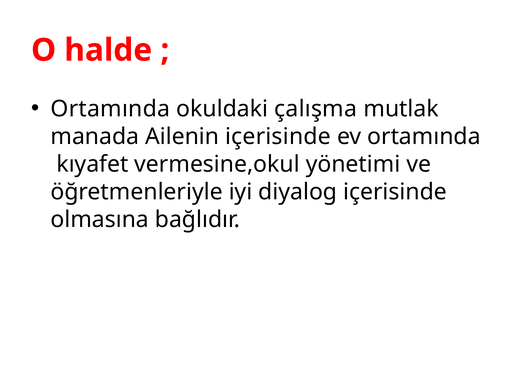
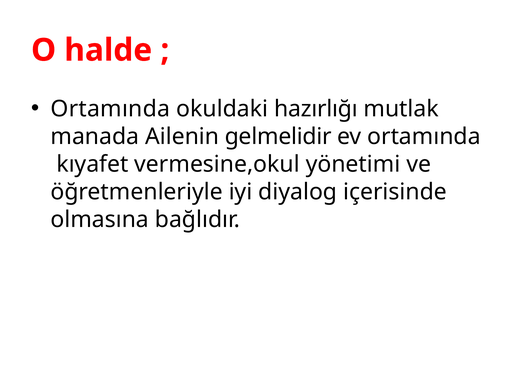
çalışma: çalışma -> hazırlığı
Ailenin içerisinde: içerisinde -> gelmelidir
